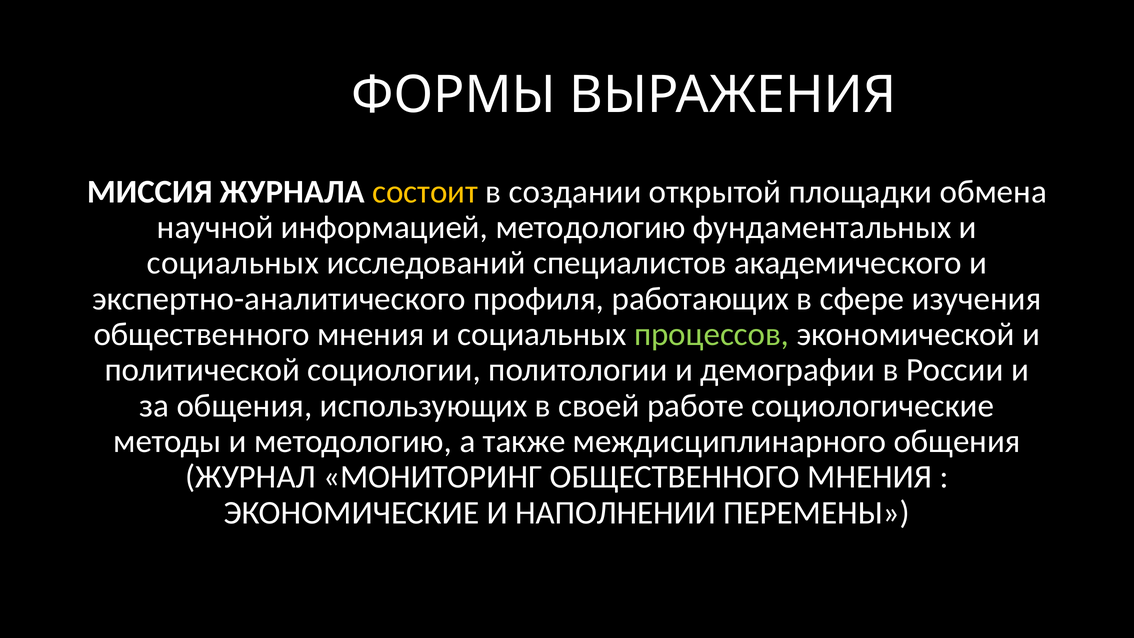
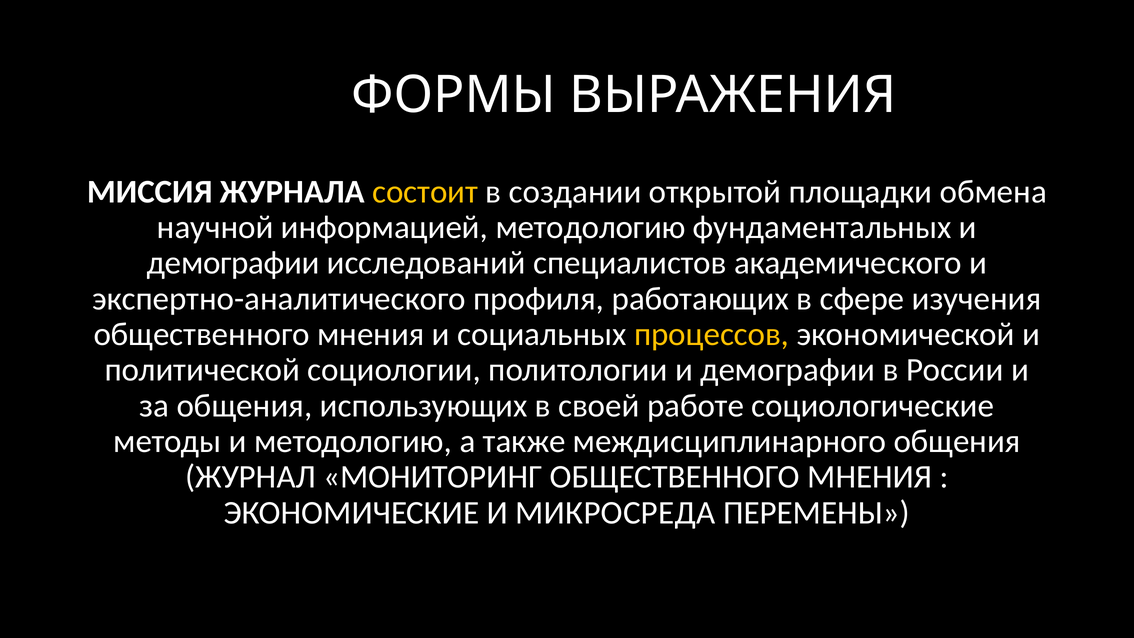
социальных at (233, 263): социальных -> демографии
процессов colour: light green -> yellow
НАПОЛНЕНИИ: НАПОЛНЕНИИ -> МИКРОСРЕДА
